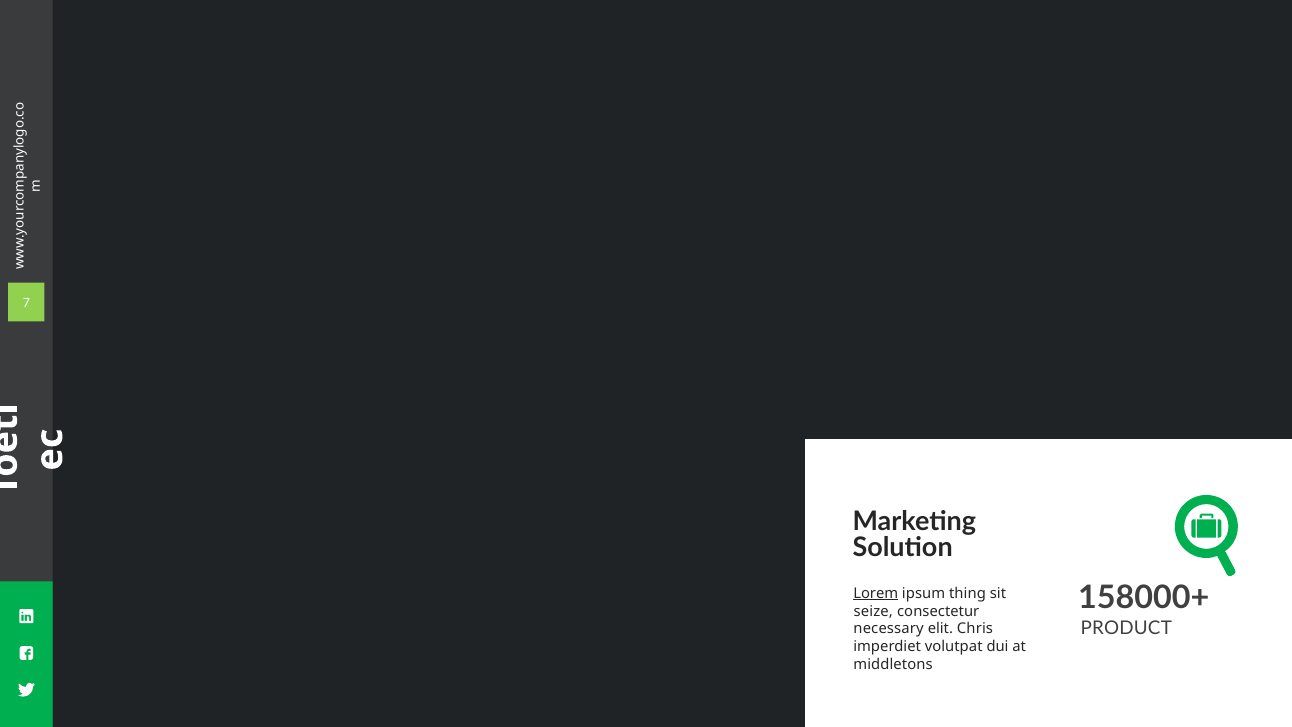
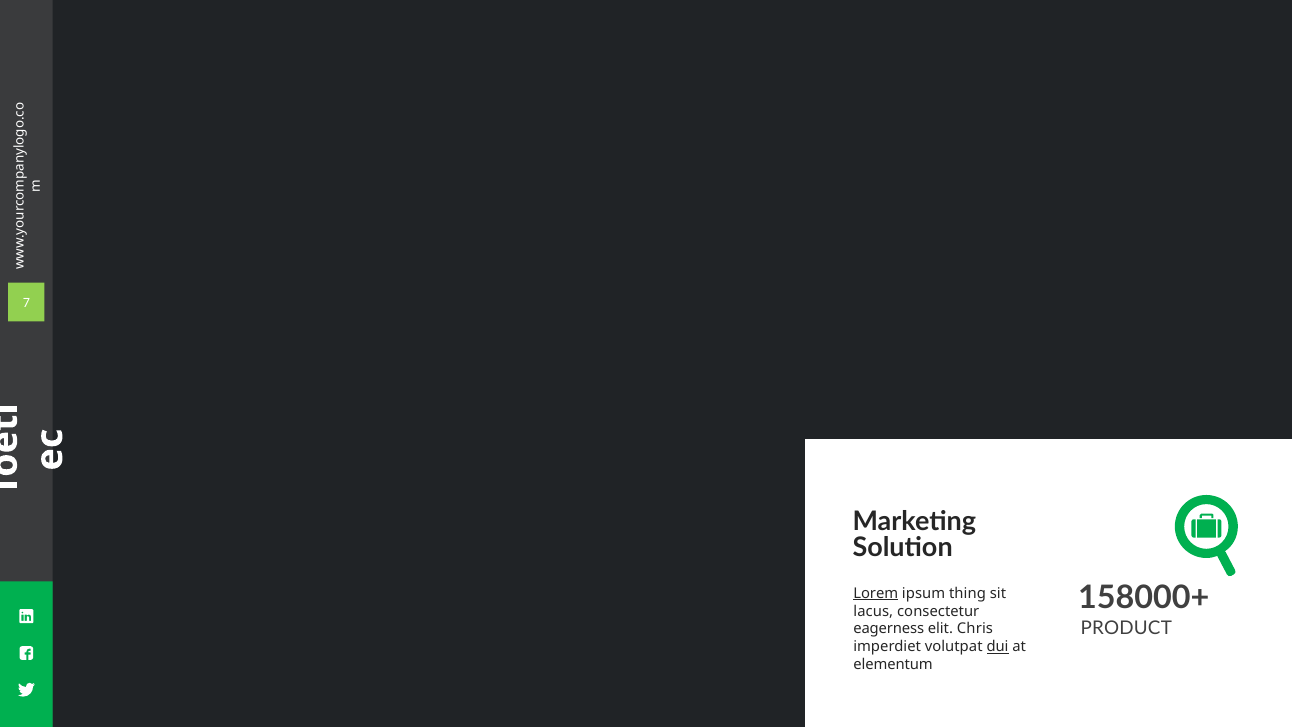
seize: seize -> lacus
necessary: necessary -> eagerness
dui underline: none -> present
middletons: middletons -> elementum
